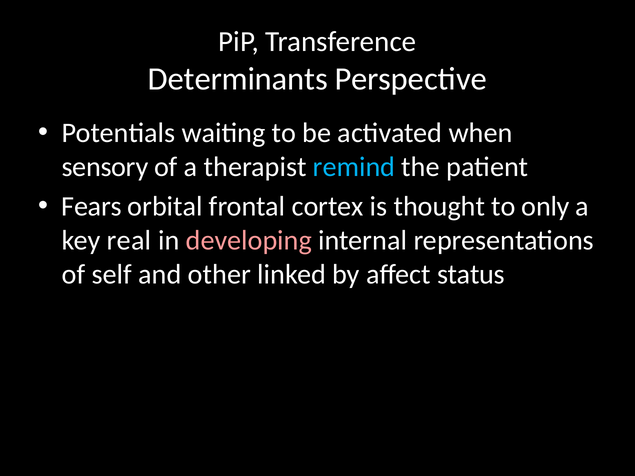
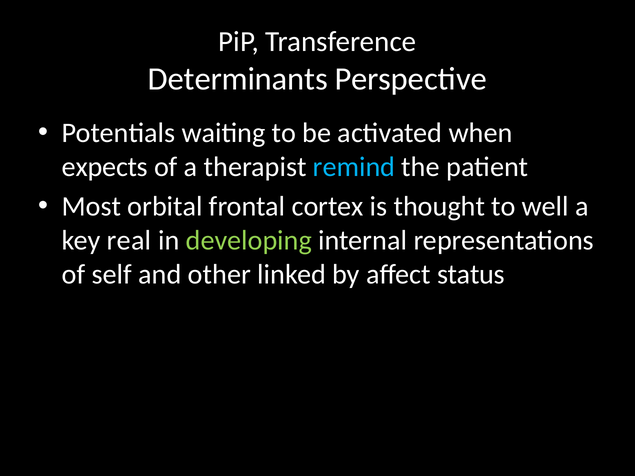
sensory: sensory -> expects
Fears: Fears -> Most
only: only -> well
developing colour: pink -> light green
